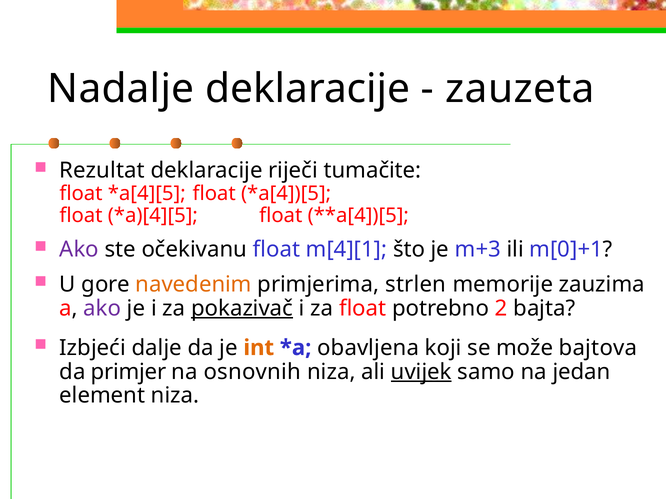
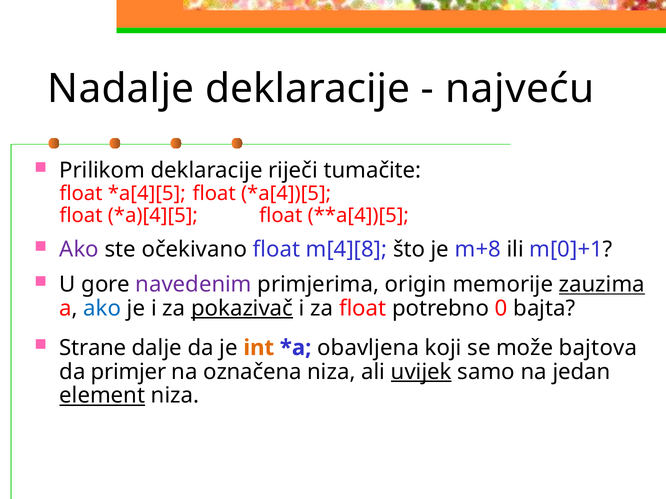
zauzeta: zauzeta -> najveću
Rezultat: Rezultat -> Prilikom
očekivanu: očekivanu -> očekivano
m[4][1: m[4][1 -> m[4][8
m+3: m+3 -> m+8
navedenim colour: orange -> purple
strlen: strlen -> origin
zauzima underline: none -> present
ako at (102, 309) colour: purple -> blue
2: 2 -> 0
Izbjeći: Izbjeći -> Strane
osnovnih: osnovnih -> označena
element underline: none -> present
